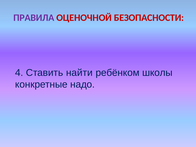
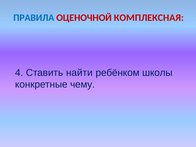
ПРАВИЛА colour: purple -> blue
БЕЗОПАСНОСТИ: БЕЗОПАСНОСТИ -> КОМПЛЕКСНАЯ
надо: надо -> чему
